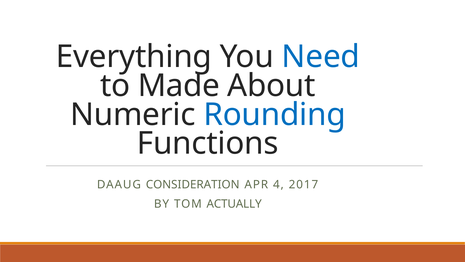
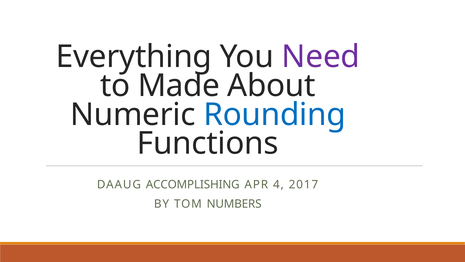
Need colour: blue -> purple
CONSIDERATION: CONSIDERATION -> ACCOMPLISHING
ACTUALLY: ACTUALLY -> NUMBERS
